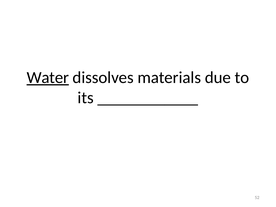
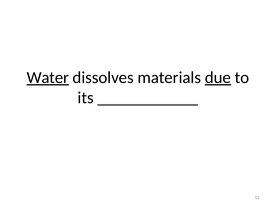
due underline: none -> present
